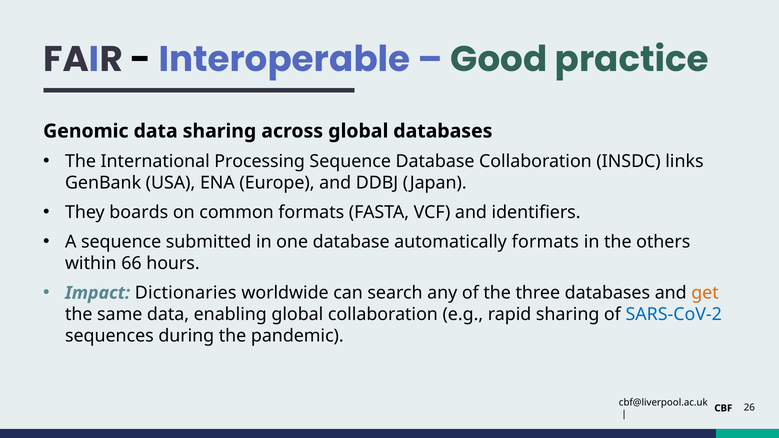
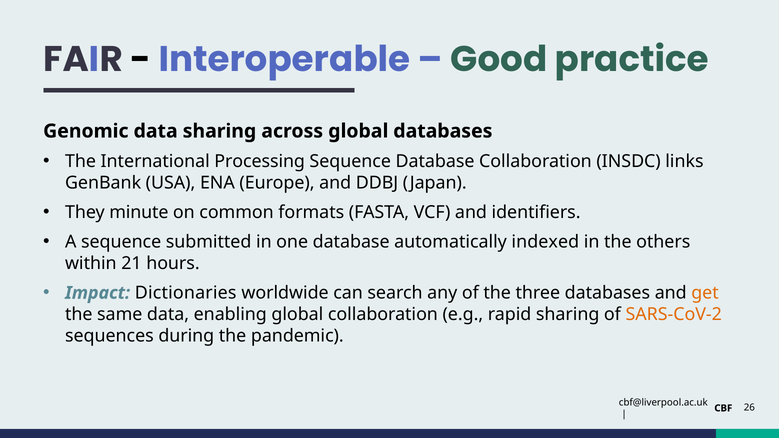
boards: boards -> minute
automatically formats: formats -> indexed
66: 66 -> 21
SARS-CoV-2 colour: blue -> orange
